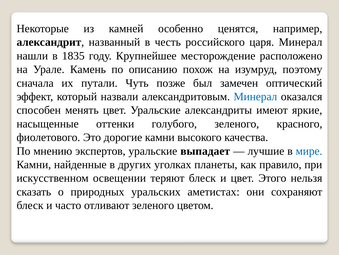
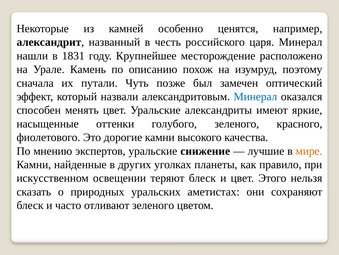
1835: 1835 -> 1831
выпадает: выпадает -> снижение
мире colour: blue -> orange
